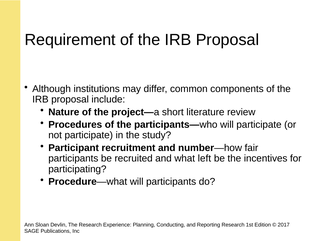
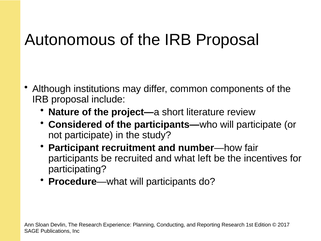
Requirement: Requirement -> Autonomous
Procedures: Procedures -> Considered
